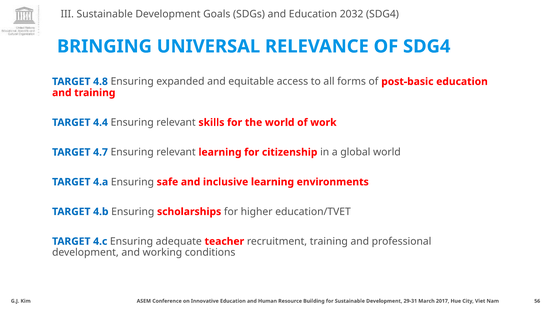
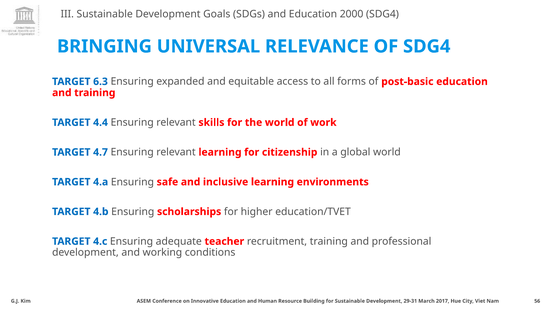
2032: 2032 -> 2000
4.8: 4.8 -> 6.3
